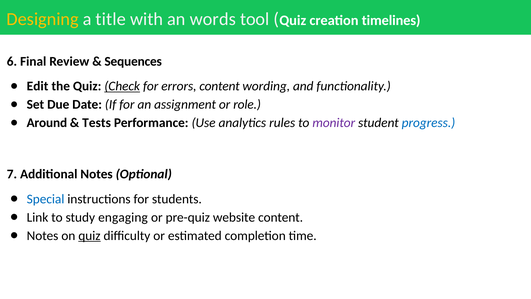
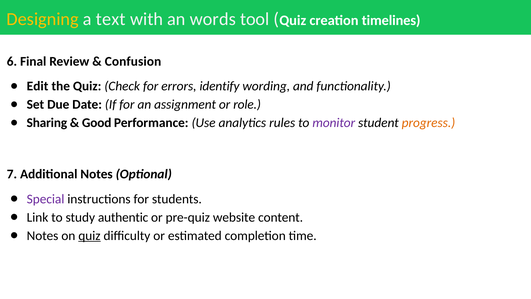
title: title -> text
Sequences: Sequences -> Confusion
Check underline: present -> none
errors content: content -> identify
Around: Around -> Sharing
Tests: Tests -> Good
progress colour: blue -> orange
Special colour: blue -> purple
engaging: engaging -> authentic
